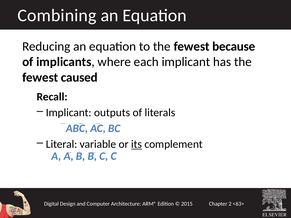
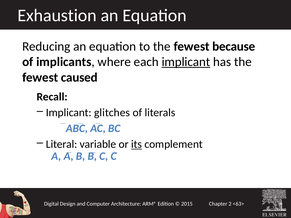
Combining: Combining -> Exhaustion
implicant at (186, 62) underline: none -> present
outputs: outputs -> glitches
